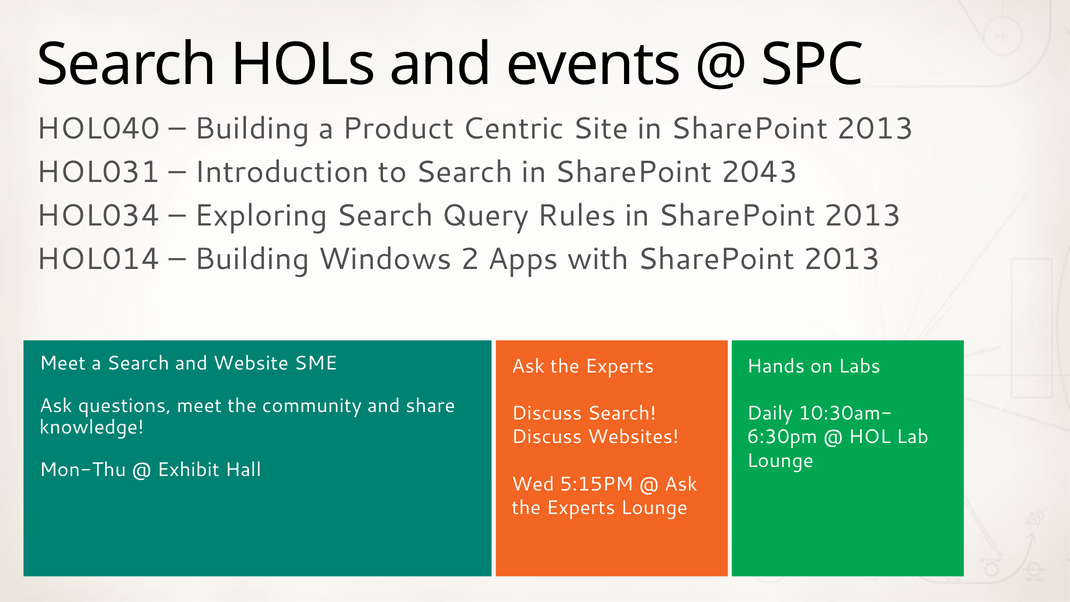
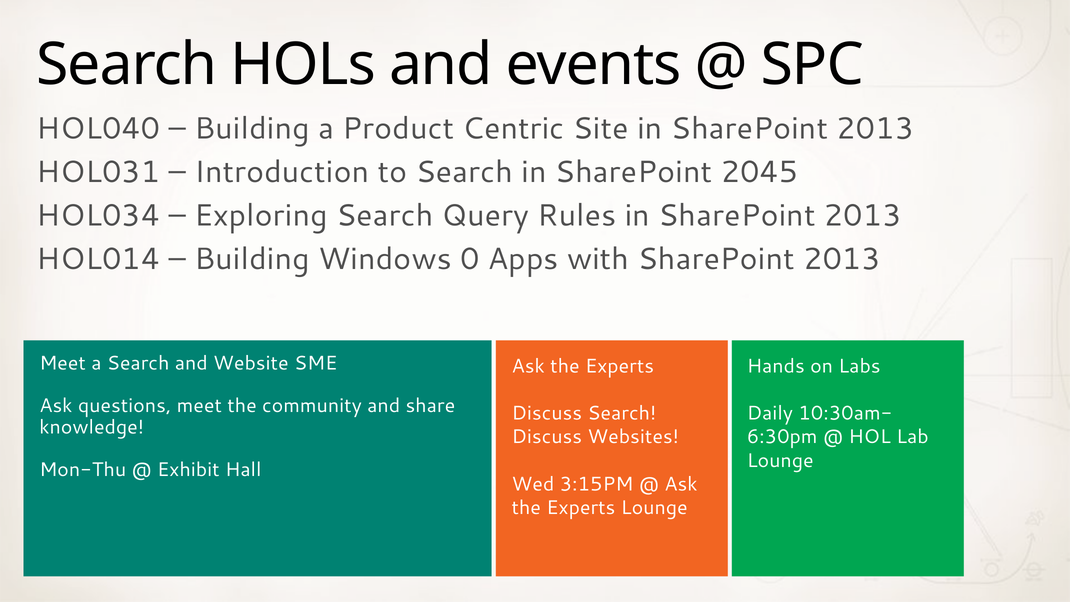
2043: 2043 -> 2045
2: 2 -> 0
5:15PM: 5:15PM -> 3:15PM
